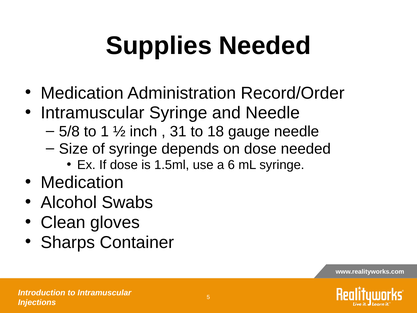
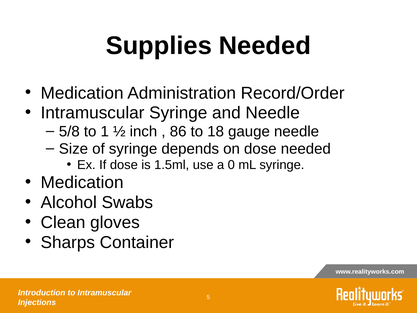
31: 31 -> 86
6: 6 -> 0
